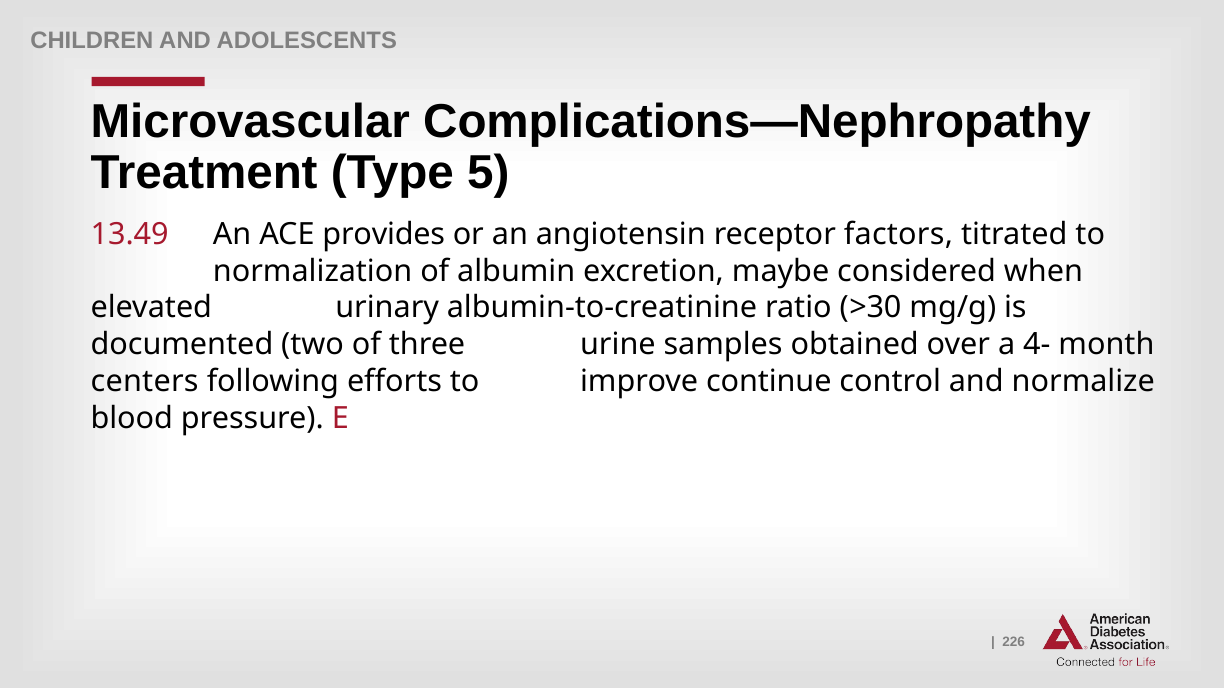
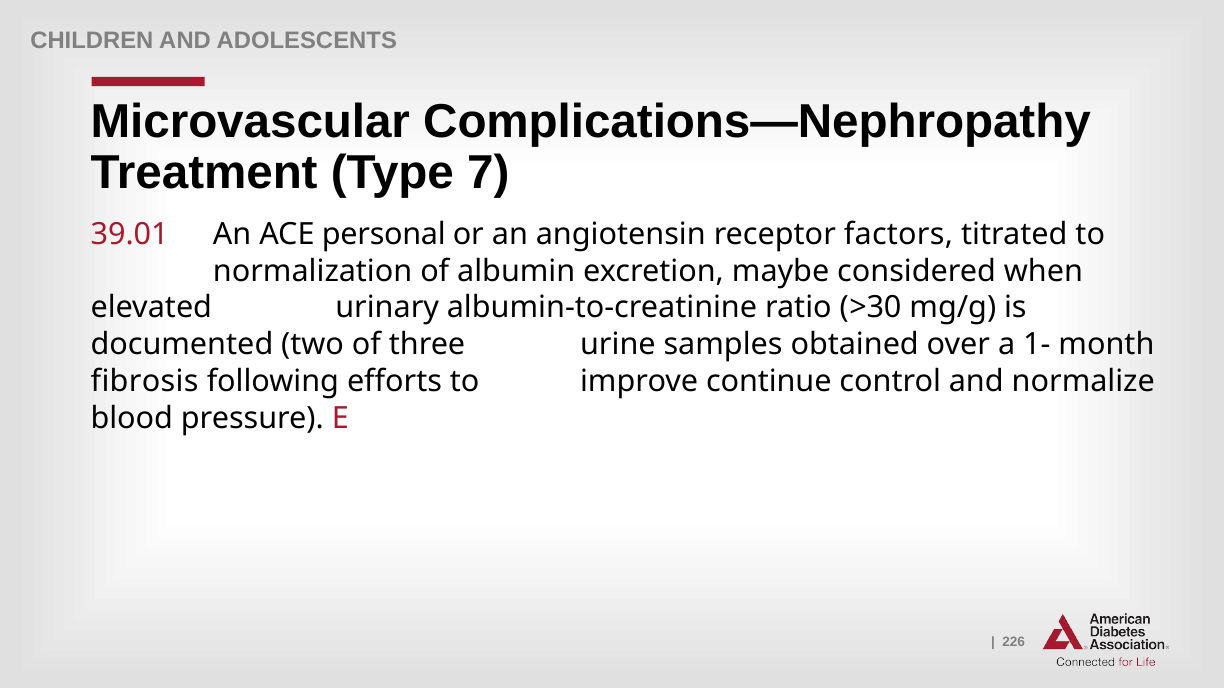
5: 5 -> 7
13.49: 13.49 -> 39.01
provides: provides -> personal
4-: 4- -> 1-
centers: centers -> fibrosis
